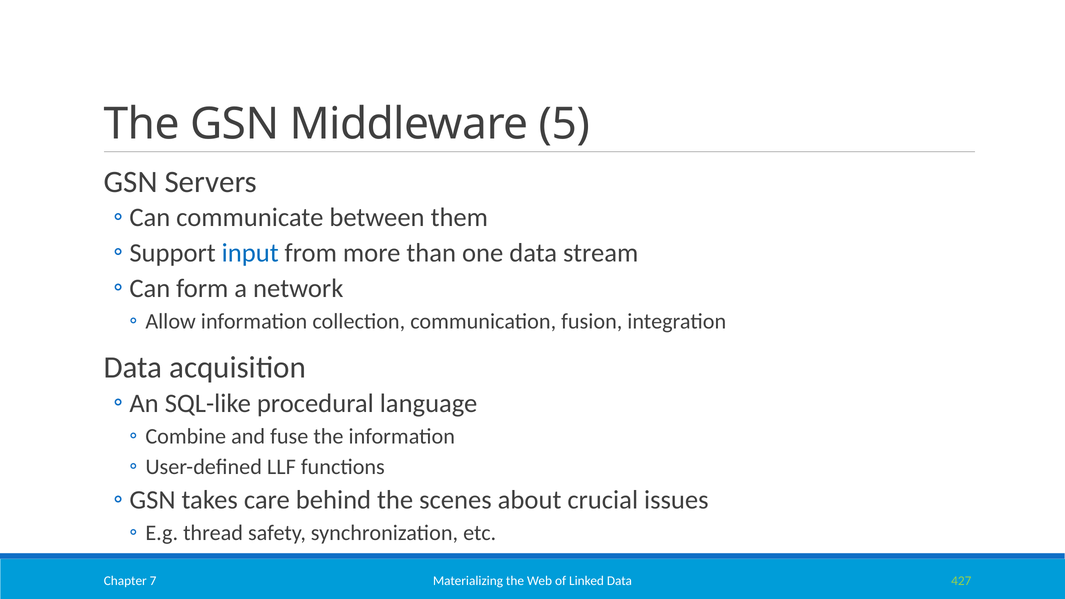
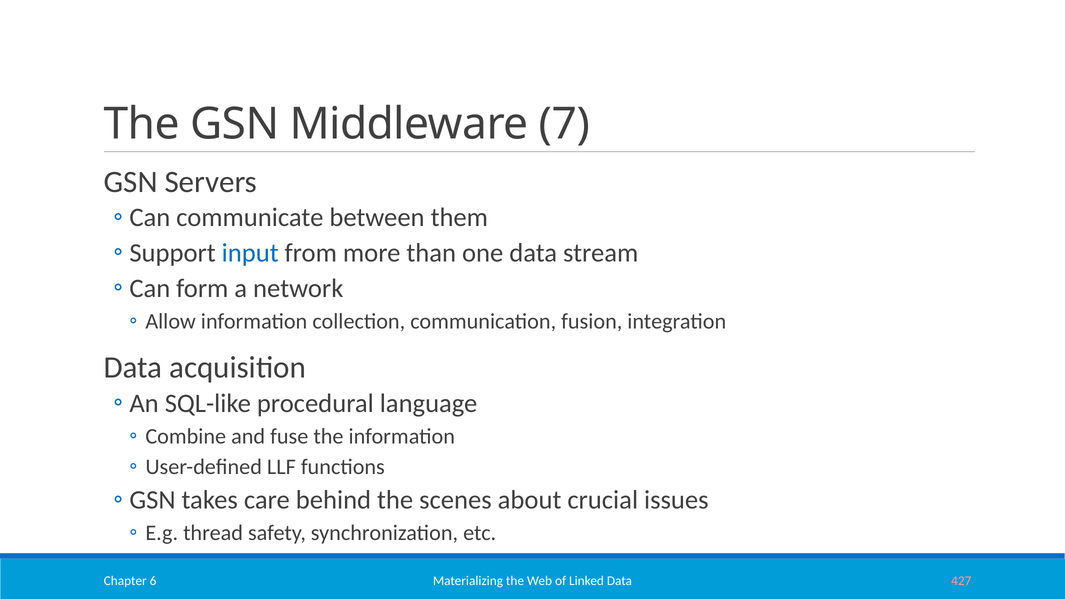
5: 5 -> 7
427 colour: light green -> pink
7: 7 -> 6
